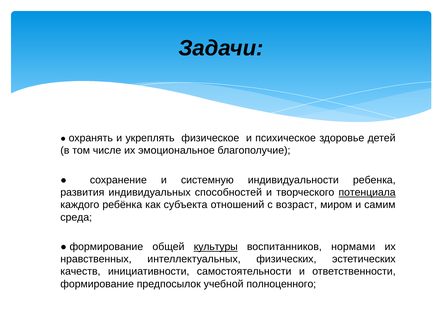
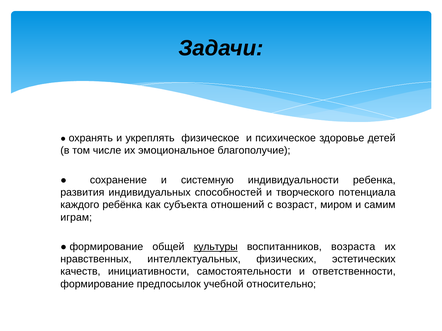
потенциала underline: present -> none
среда: среда -> играм
нормами: нормами -> возраста
полноценного: полноценного -> относительно
